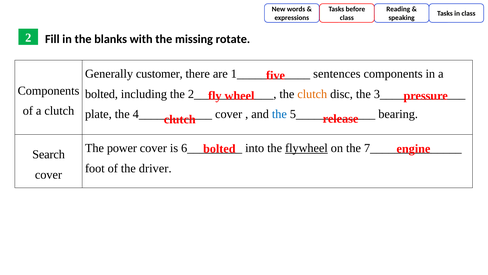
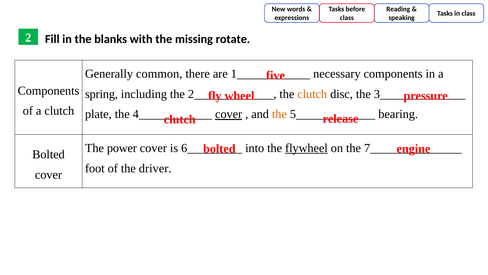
customer: customer -> common
sentences: sentences -> necessary
bolted at (101, 94): bolted -> spring
cover at (229, 114) underline: none -> present
the at (279, 114) colour: blue -> orange
Search at (49, 154): Search -> Bolted
